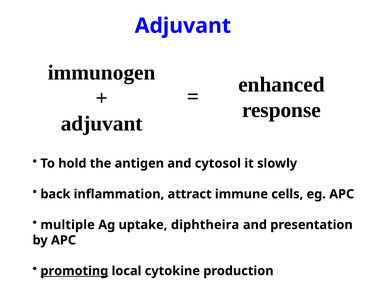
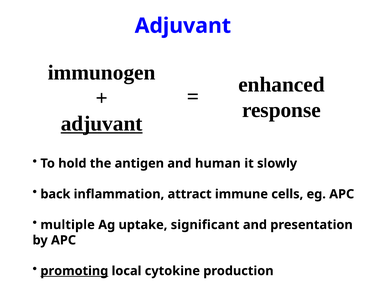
adjuvant at (102, 124) underline: none -> present
cytosol: cytosol -> human
diphtheira: diphtheira -> significant
